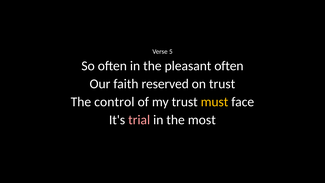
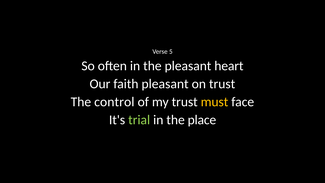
pleasant often: often -> heart
faith reserved: reserved -> pleasant
trial colour: pink -> light green
most: most -> place
